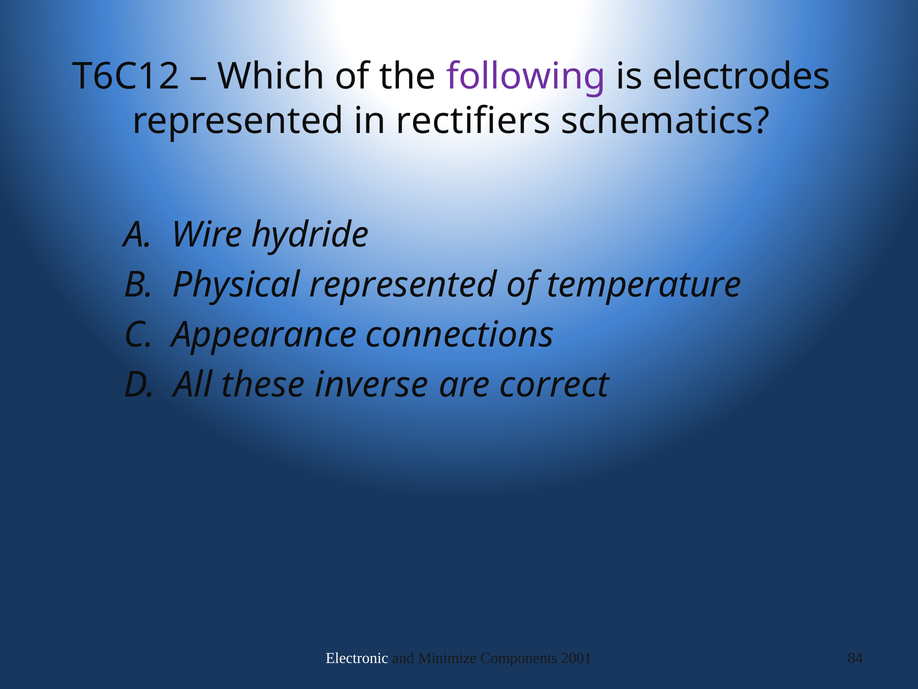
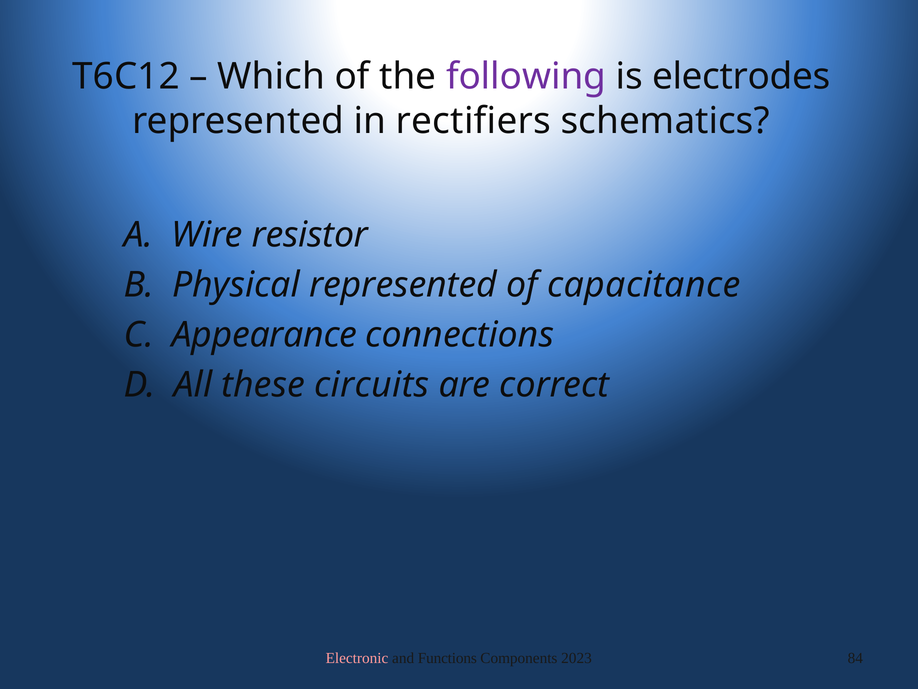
hydride: hydride -> resistor
temperature: temperature -> capacitance
inverse: inverse -> circuits
Electronic colour: white -> pink
Minimize: Minimize -> Functions
2001: 2001 -> 2023
